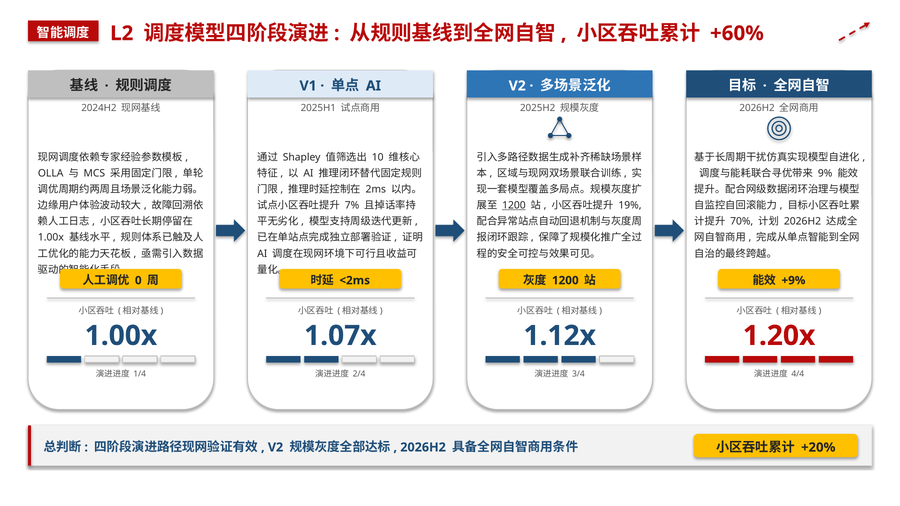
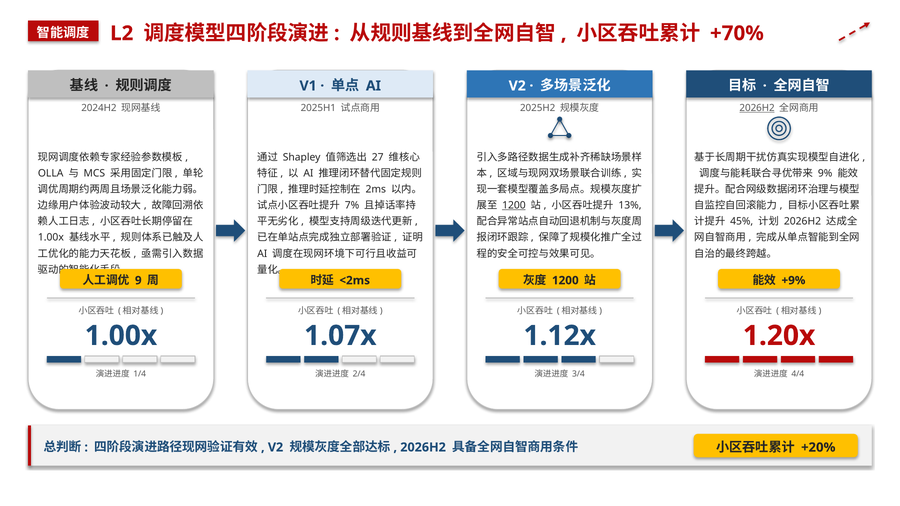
+60%: +60% -> +70%
2026H2 at (757, 108) underline: none -> present
10: 10 -> 27
19%: 19% -> 13%
70%: 70% -> 45%
0: 0 -> 9
